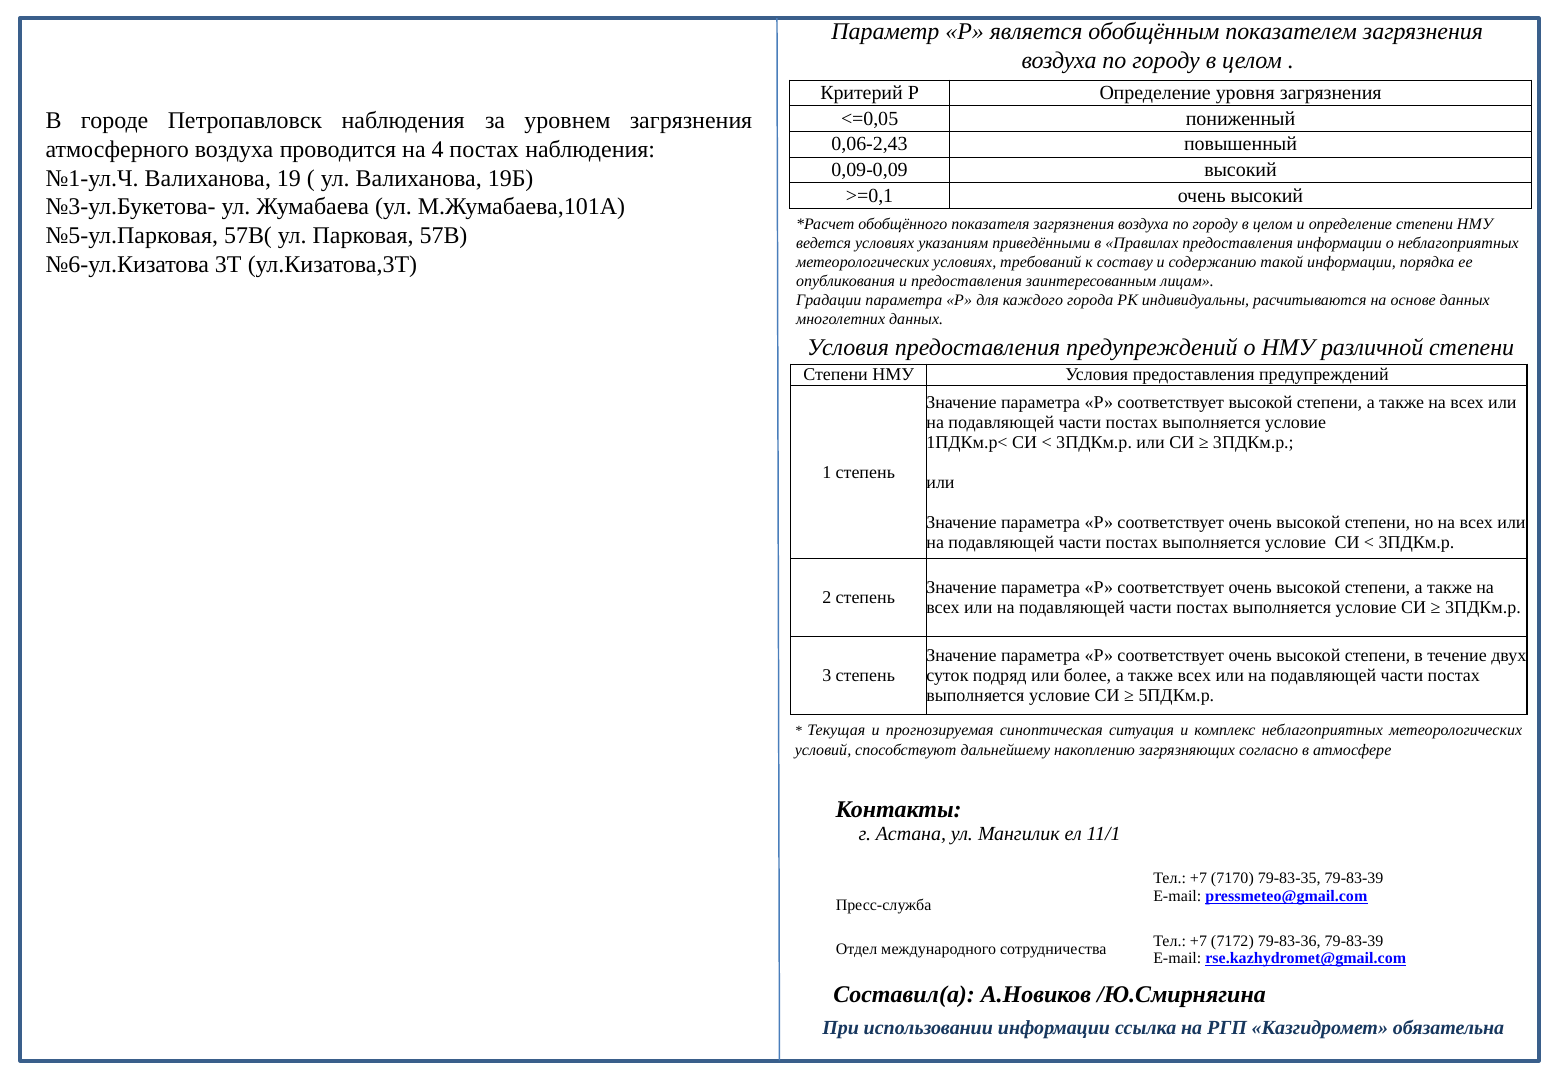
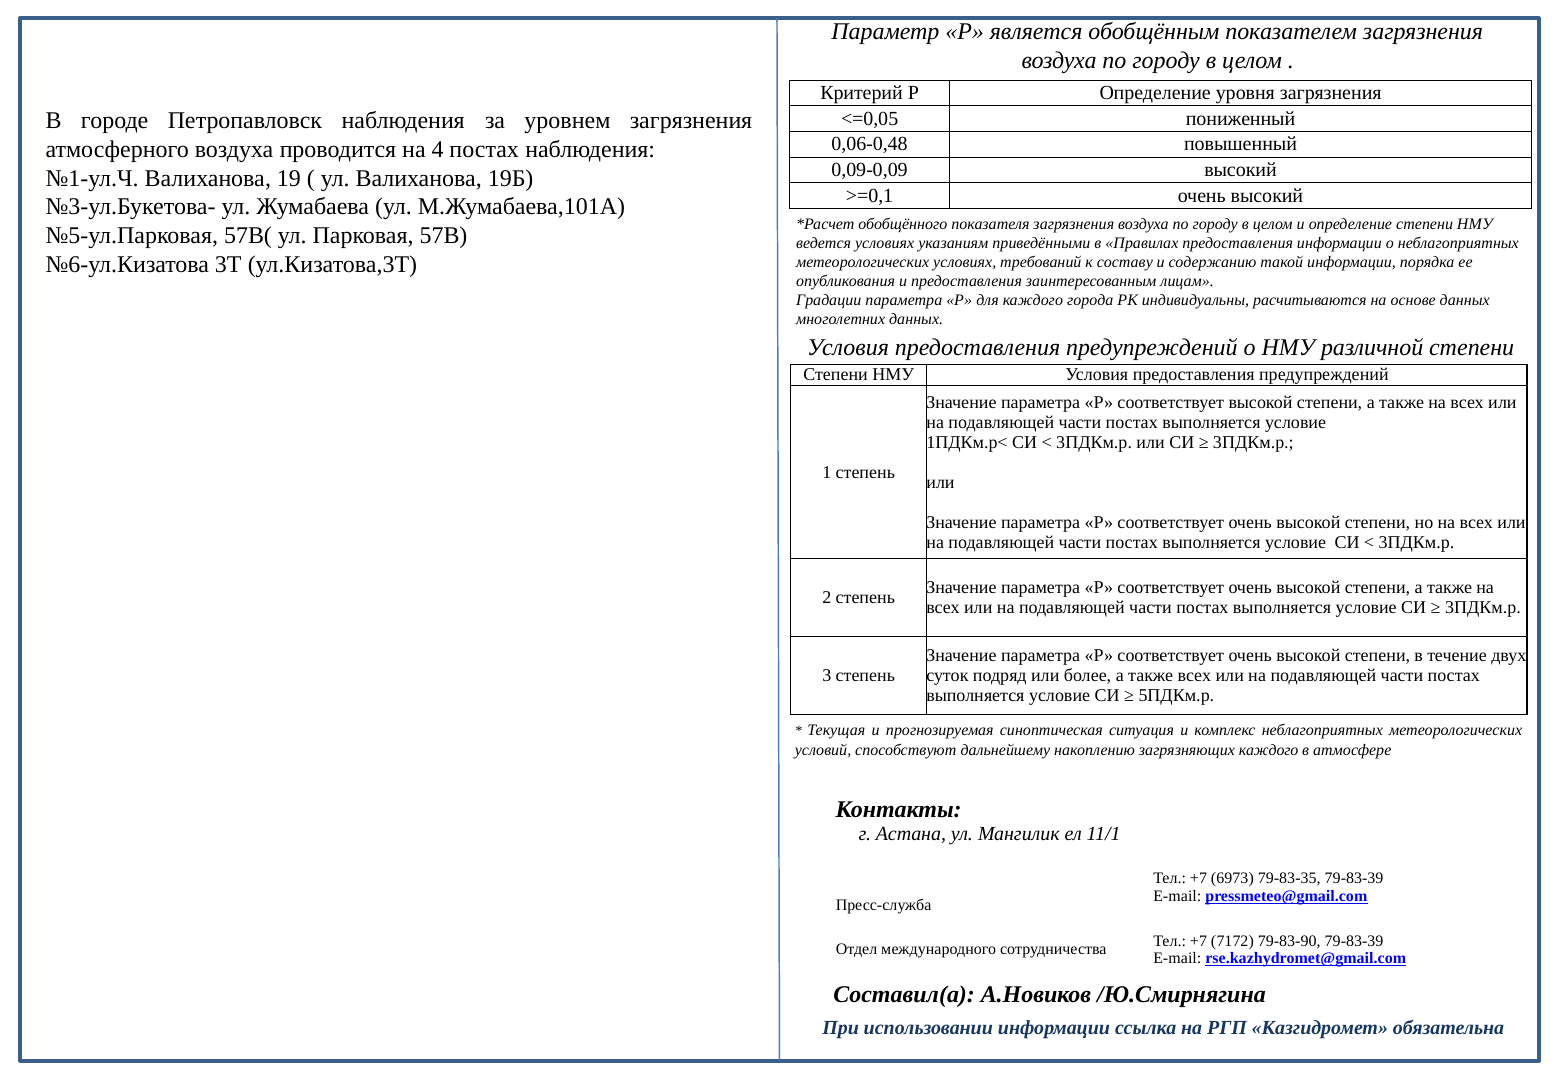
0,06-2,43: 0,06-2,43 -> 0,06-0,48
загрязняющих согласно: согласно -> каждого
7170: 7170 -> 6973
79-83-36: 79-83-36 -> 79-83-90
